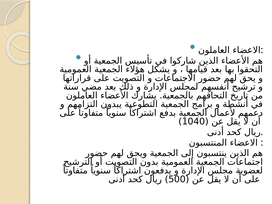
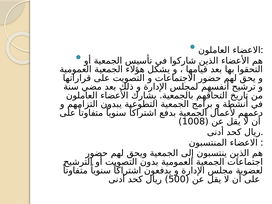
1040: 1040 -> 1008
